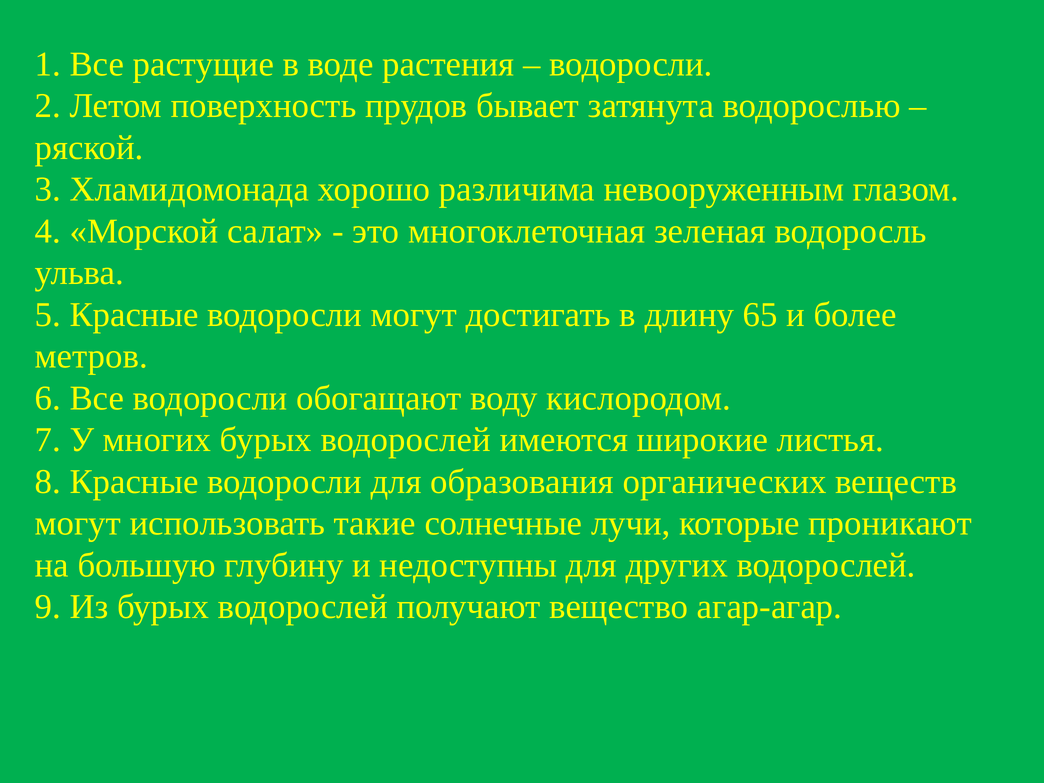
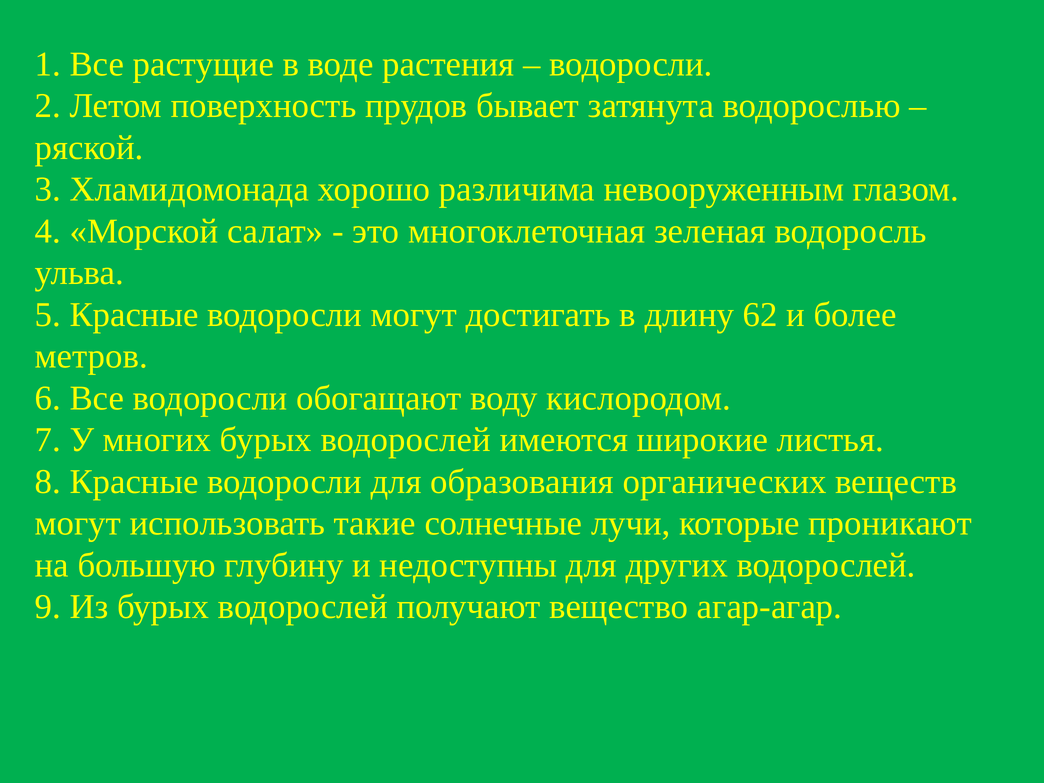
65: 65 -> 62
